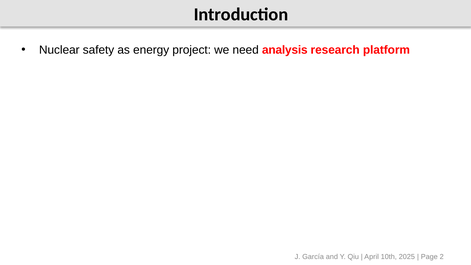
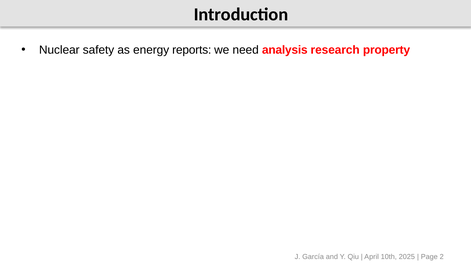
project: project -> reports
platform: platform -> property
